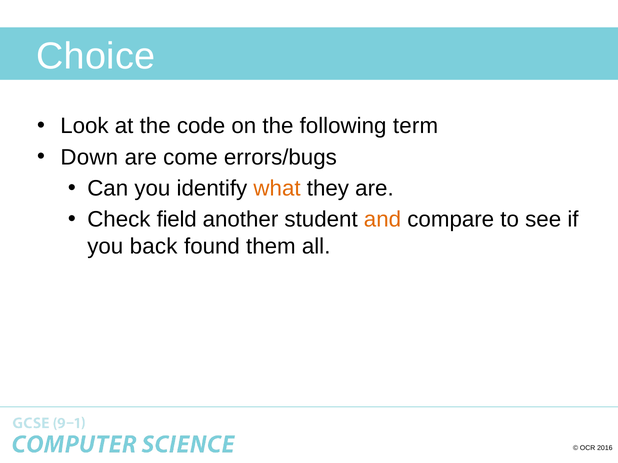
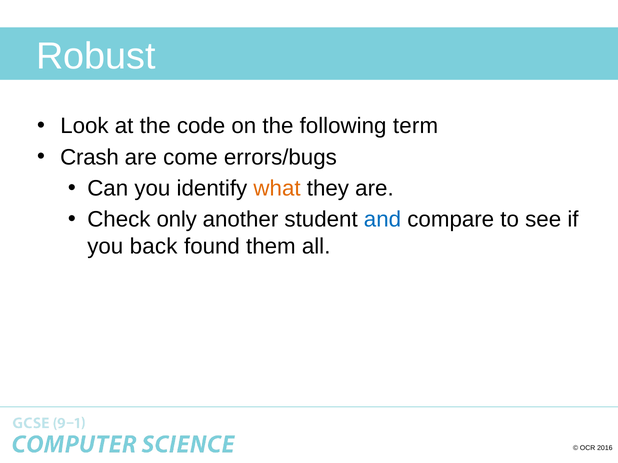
Choice: Choice -> Robust
Down: Down -> Crash
field: field -> only
and colour: orange -> blue
